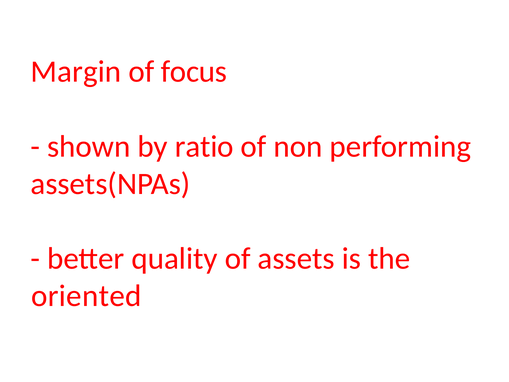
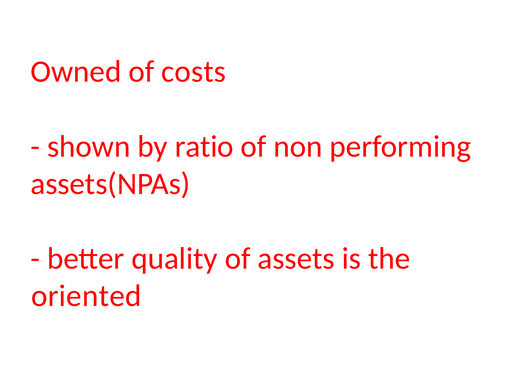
Margin: Margin -> Owned
focus: focus -> costs
